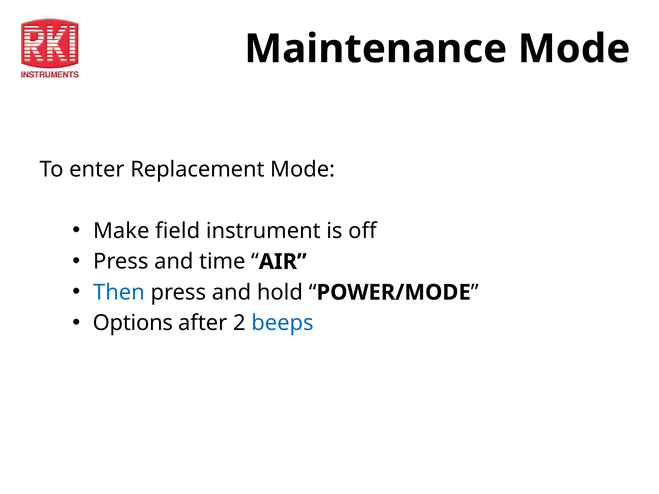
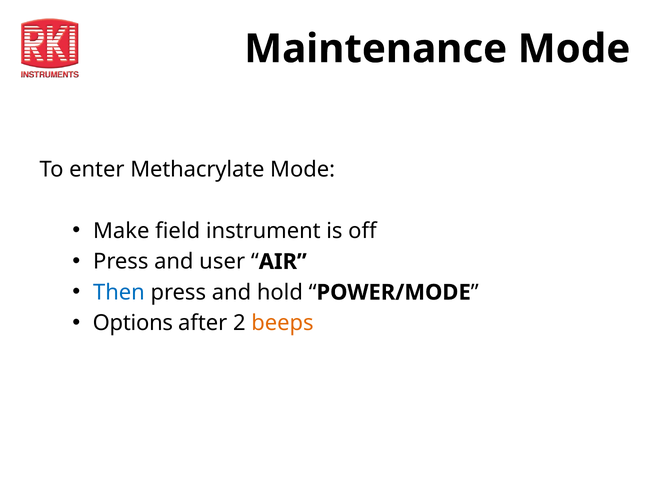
Replacement: Replacement -> Methacrylate
time: time -> user
beeps colour: blue -> orange
